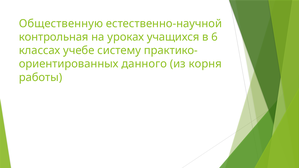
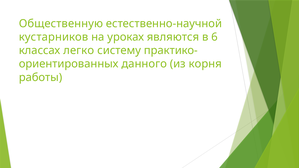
контрольная: контрольная -> кустарников
учащихся: учащихся -> являются
учебе: учебе -> легко
